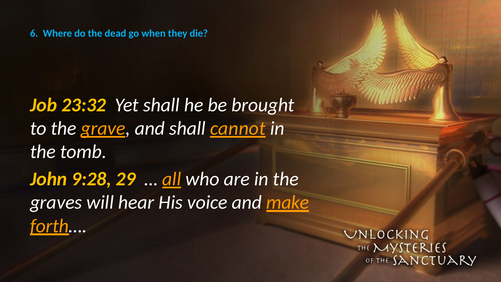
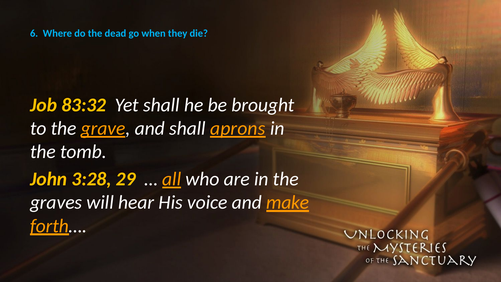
23:32: 23:32 -> 83:32
cannot: cannot -> aprons
9:28: 9:28 -> 3:28
